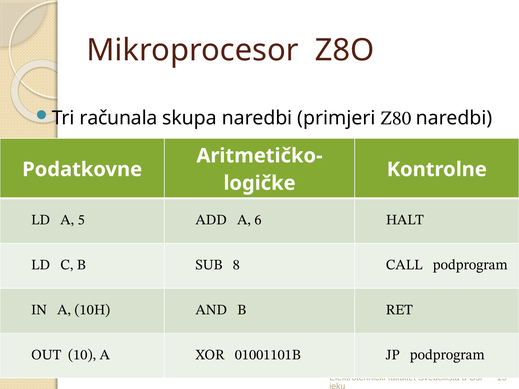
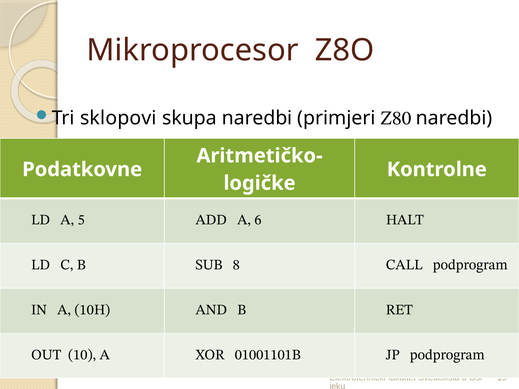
računala: računala -> sklopovi
